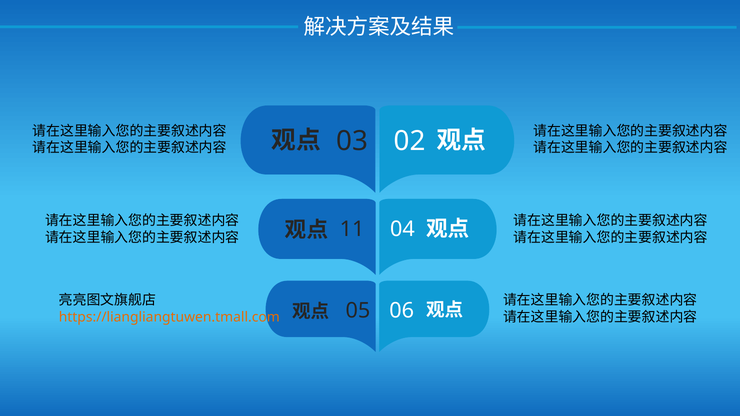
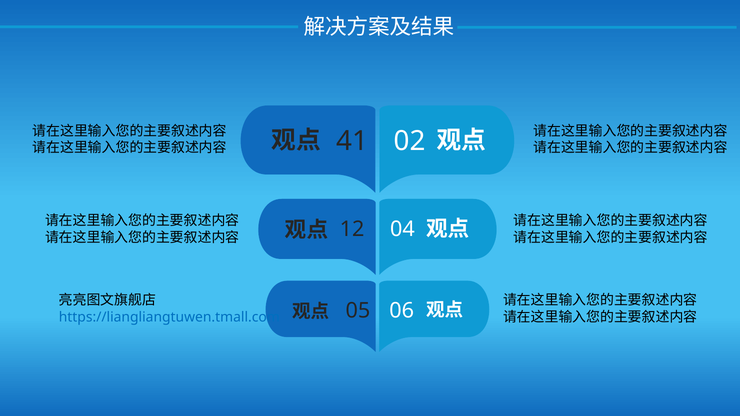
03: 03 -> 41
11: 11 -> 12
https://liangliangtuwen.tmall.com colour: orange -> blue
